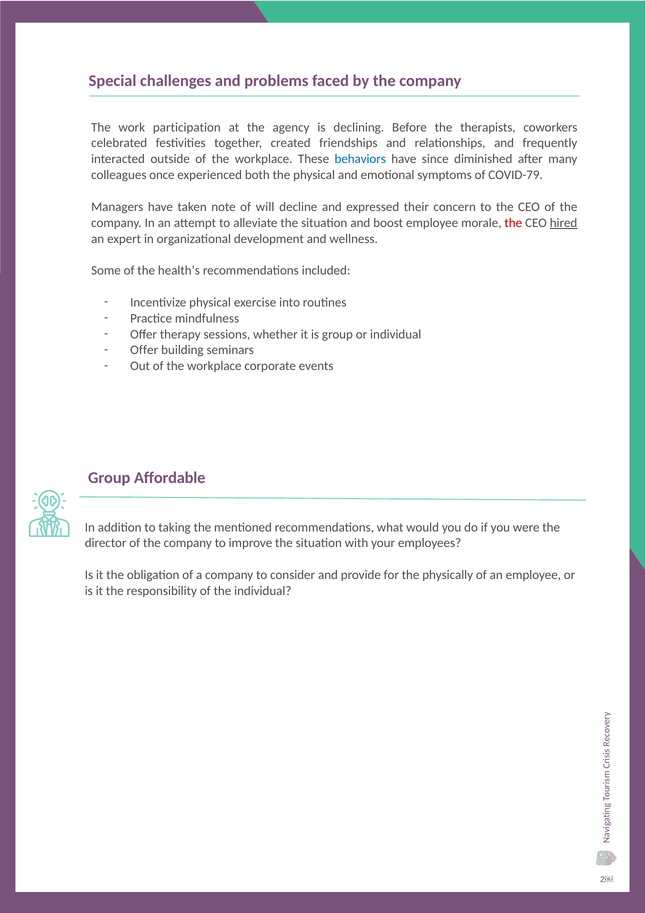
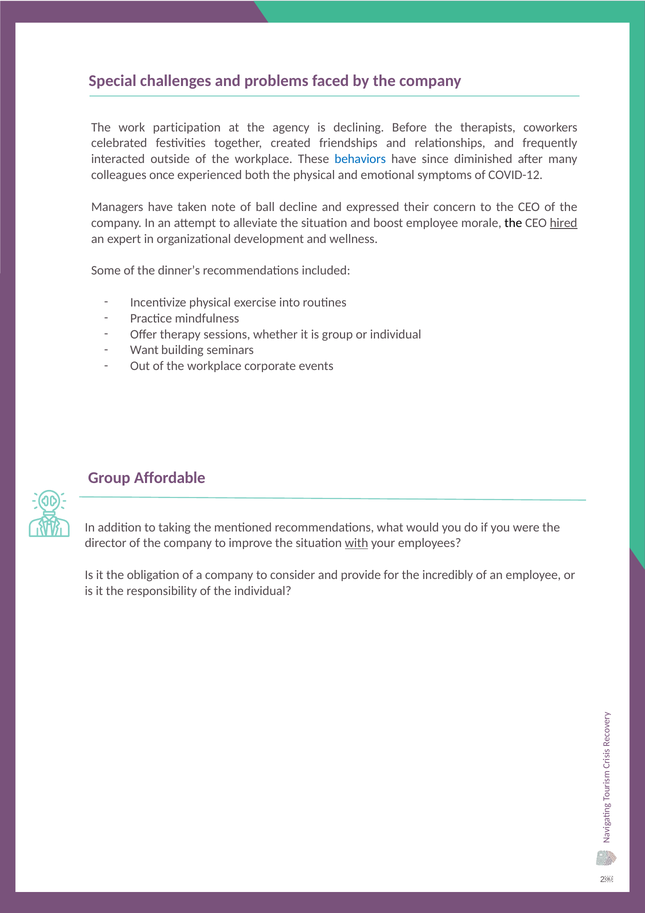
COVID-79: COVID-79 -> COVID-12
will: will -> ball
the at (513, 223) colour: red -> black
health’s: health’s -> dinner’s
Offer at (144, 350): Offer -> Want
with underline: none -> present
physically: physically -> incredibly
